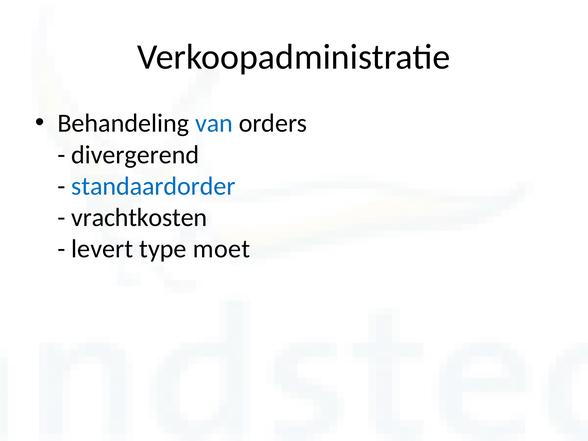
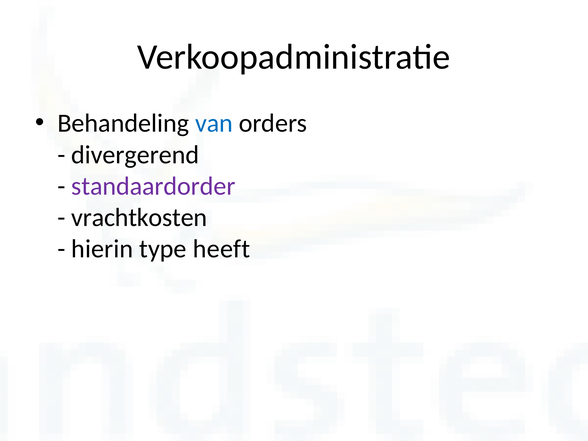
standaardorder colour: blue -> purple
levert: levert -> hierin
moet: moet -> heeft
